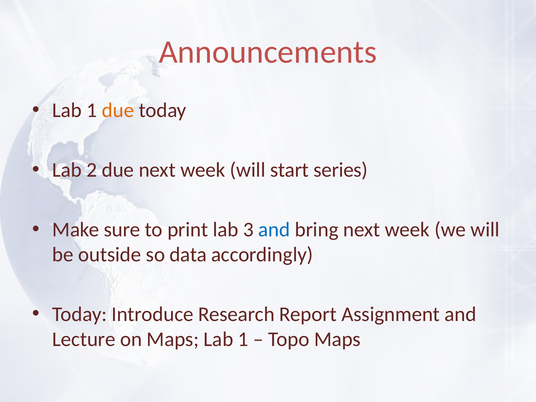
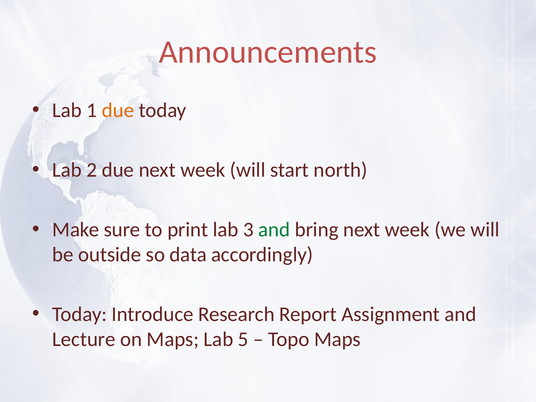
series: series -> north
and at (274, 230) colour: blue -> green
Maps Lab 1: 1 -> 5
